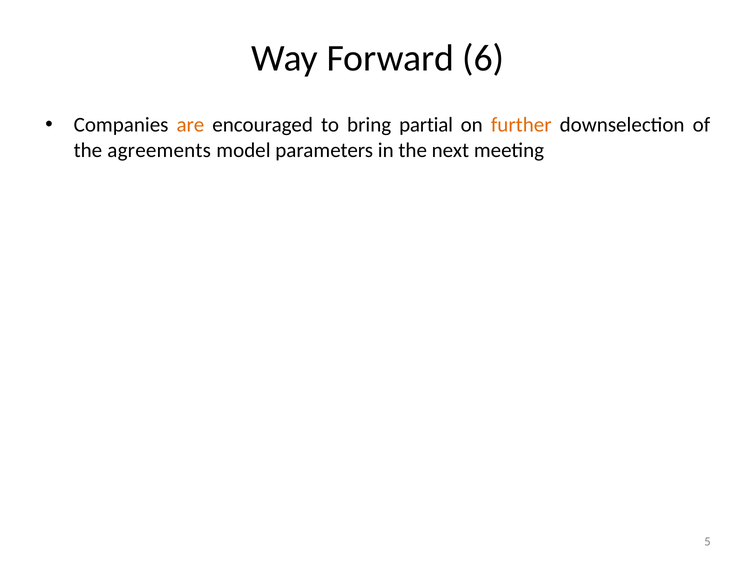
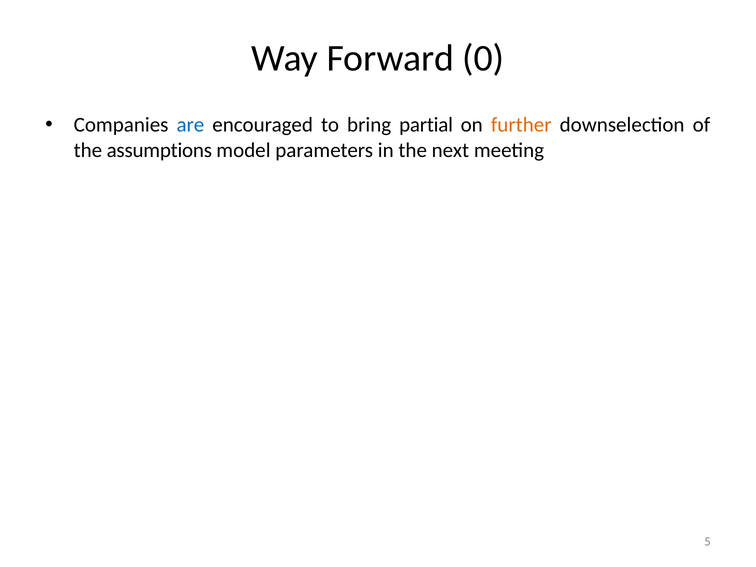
6: 6 -> 0
are colour: orange -> blue
agreements: agreements -> assumptions
